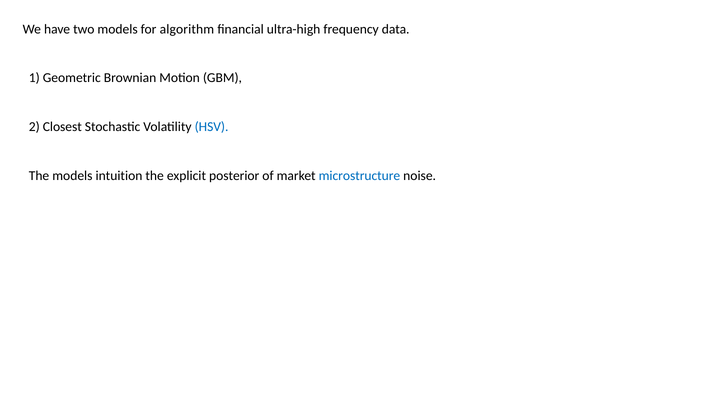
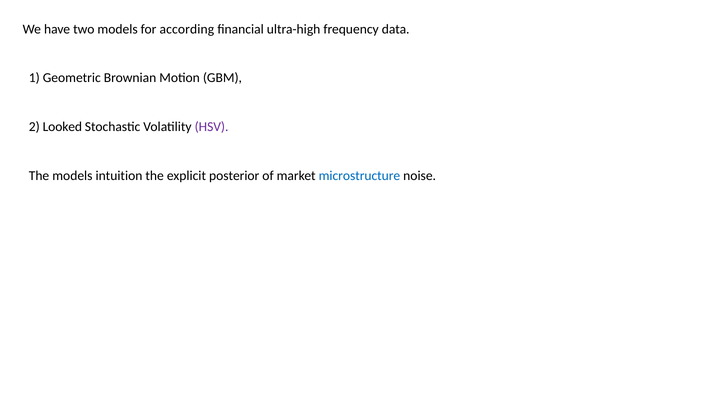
algorithm: algorithm -> according
Closest: Closest -> Looked
HSV colour: blue -> purple
